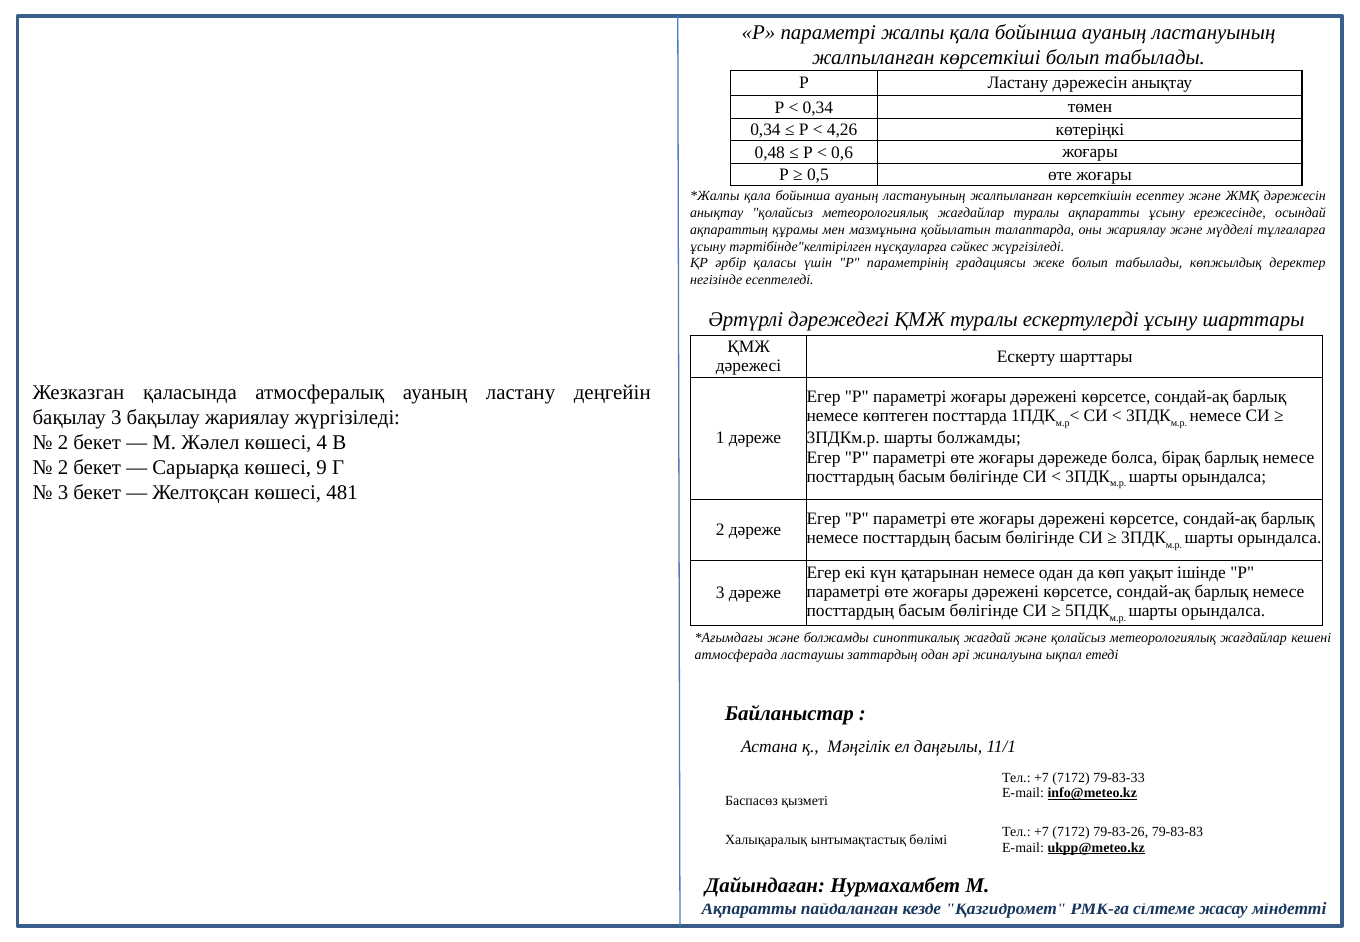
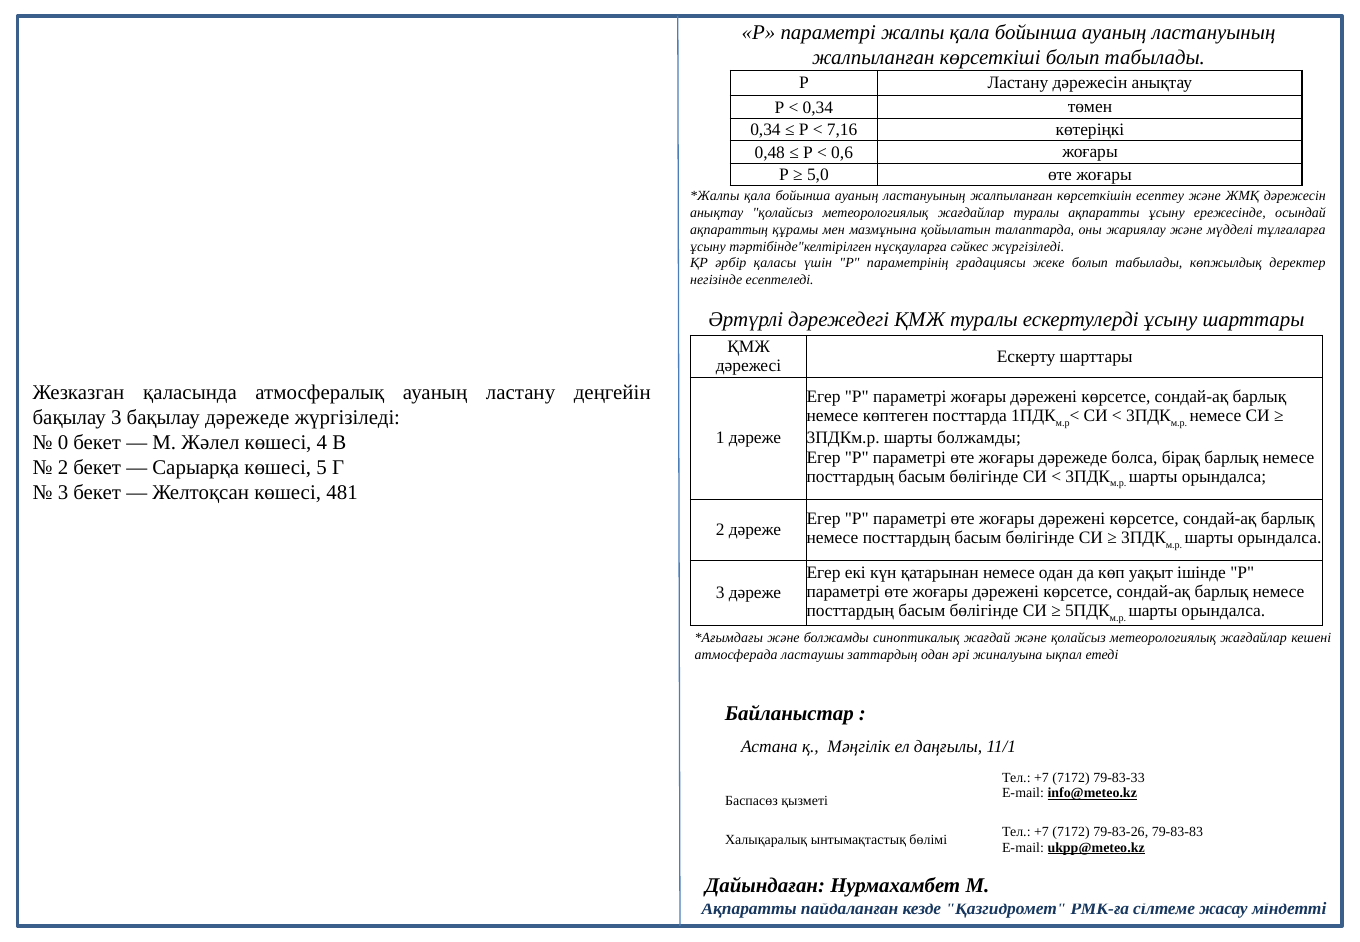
4,26: 4,26 -> 7,16
0,5: 0,5 -> 5,0
бақылау жариялау: жариялау -> дәрежеде
2 at (63, 442): 2 -> 0
9: 9 -> 5
